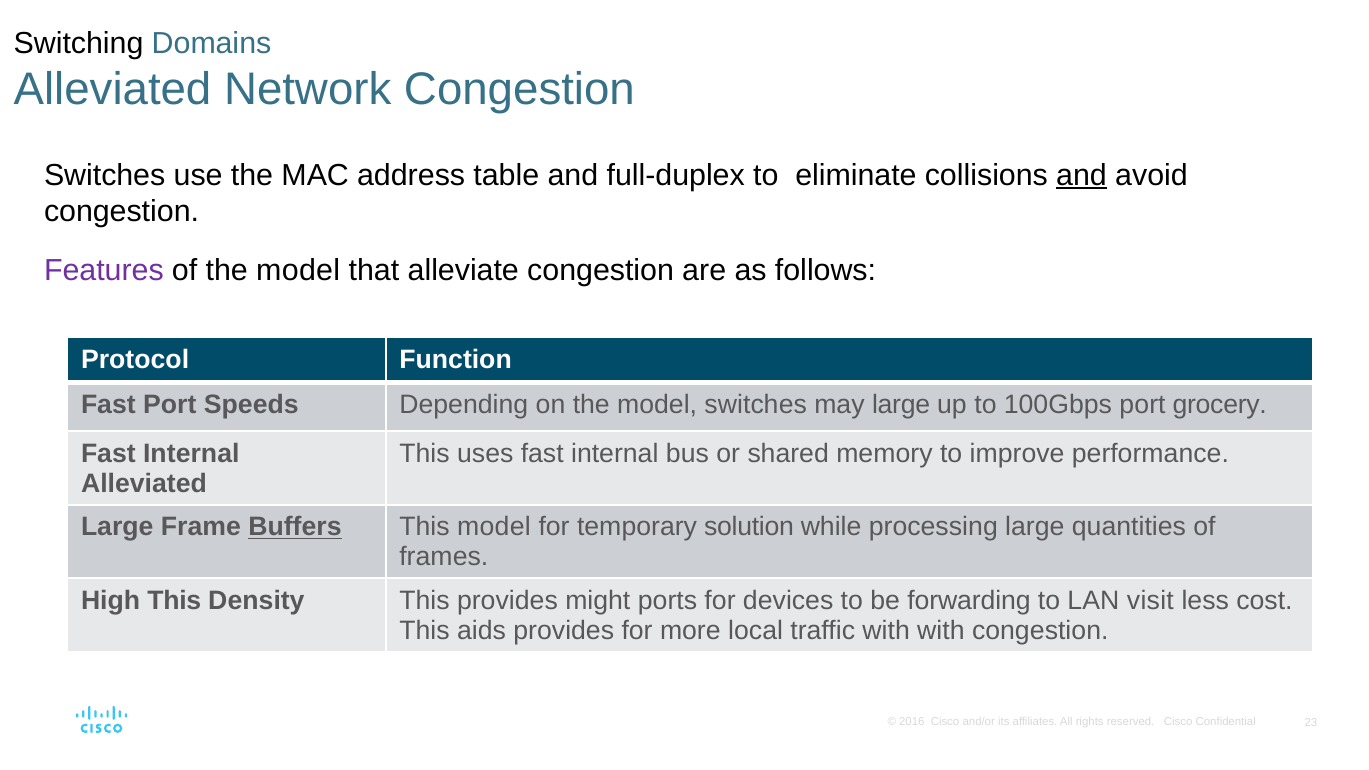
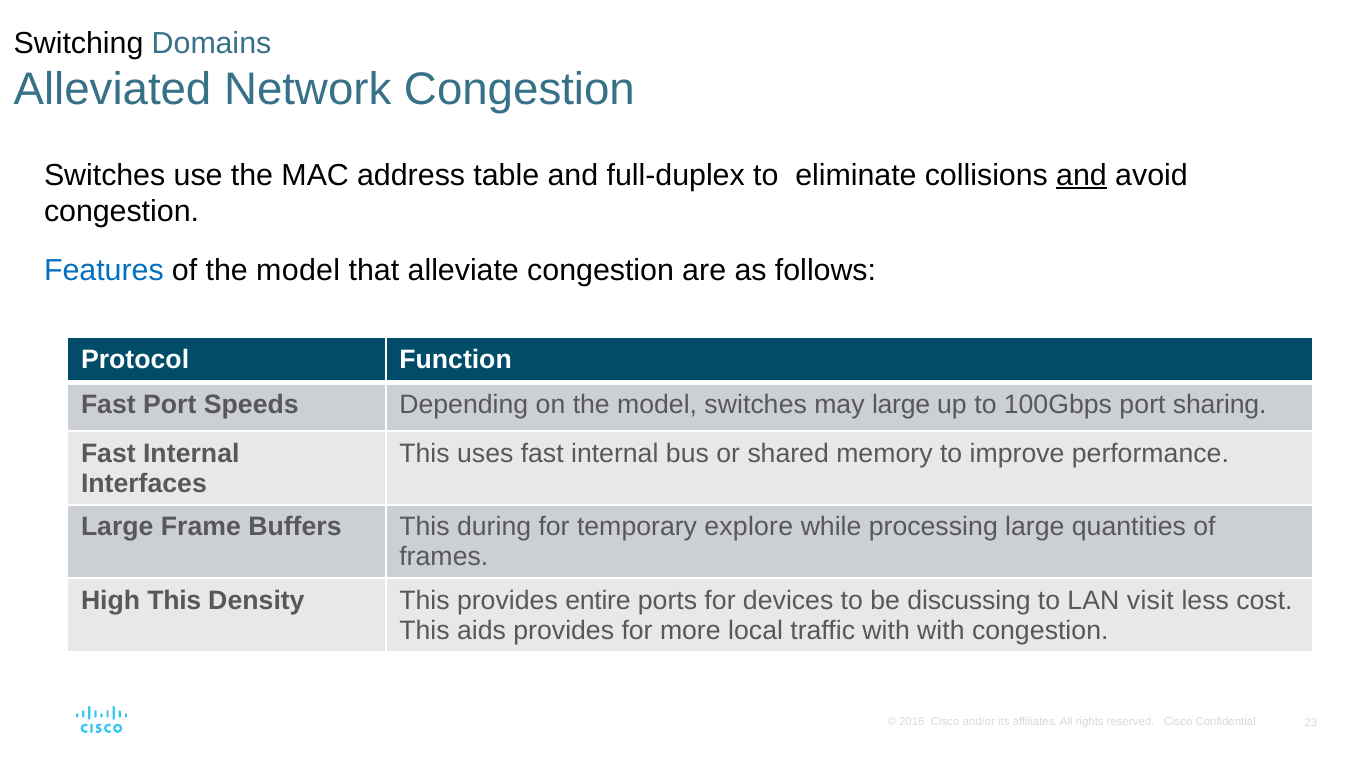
Features colour: purple -> blue
grocery: grocery -> sharing
Alleviated at (144, 483): Alleviated -> Interfaces
Buffers underline: present -> none
This model: model -> during
solution: solution -> explore
might: might -> entire
forwarding: forwarding -> discussing
